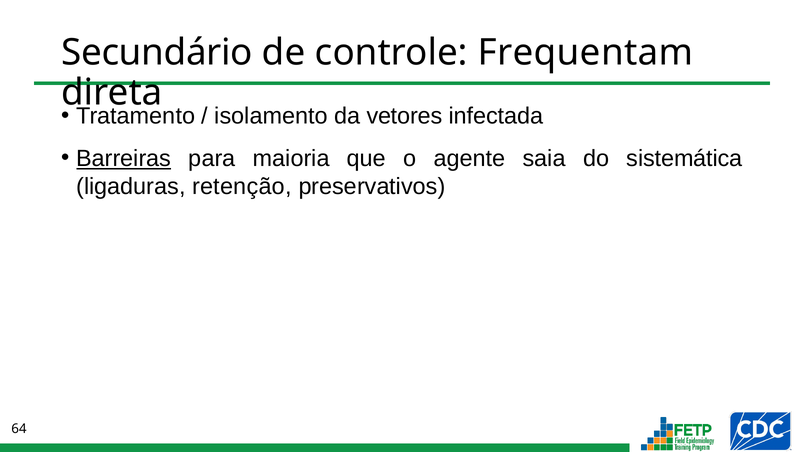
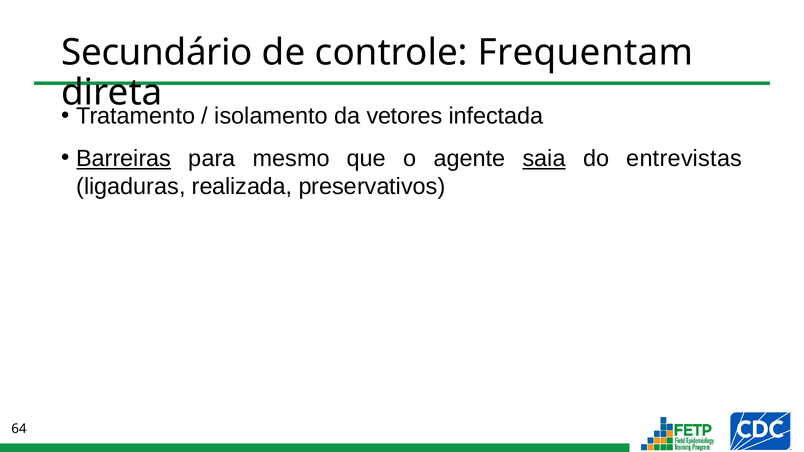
maioria: maioria -> mesmo
saia underline: none -> present
sistemática: sistemática -> entrevistas
retenção: retenção -> realizada
